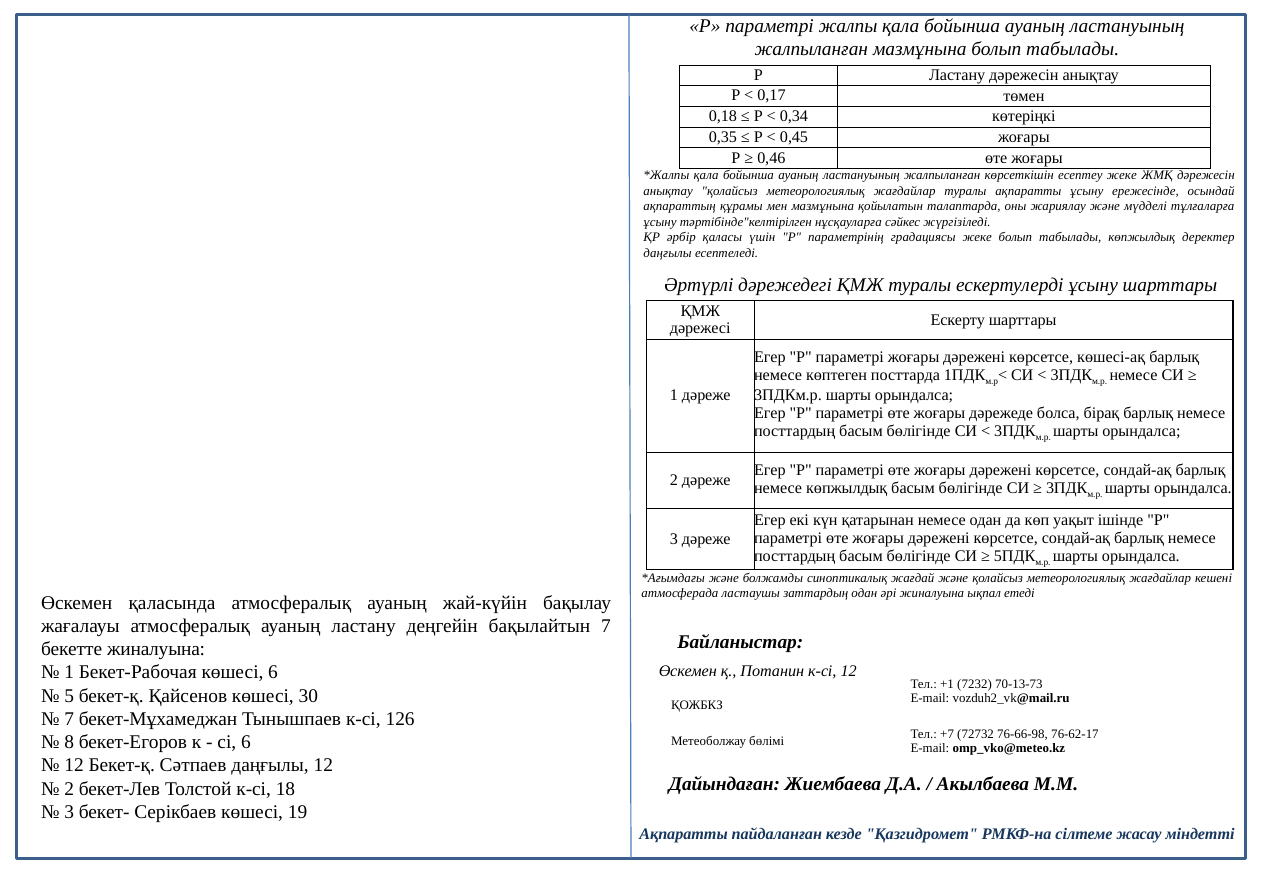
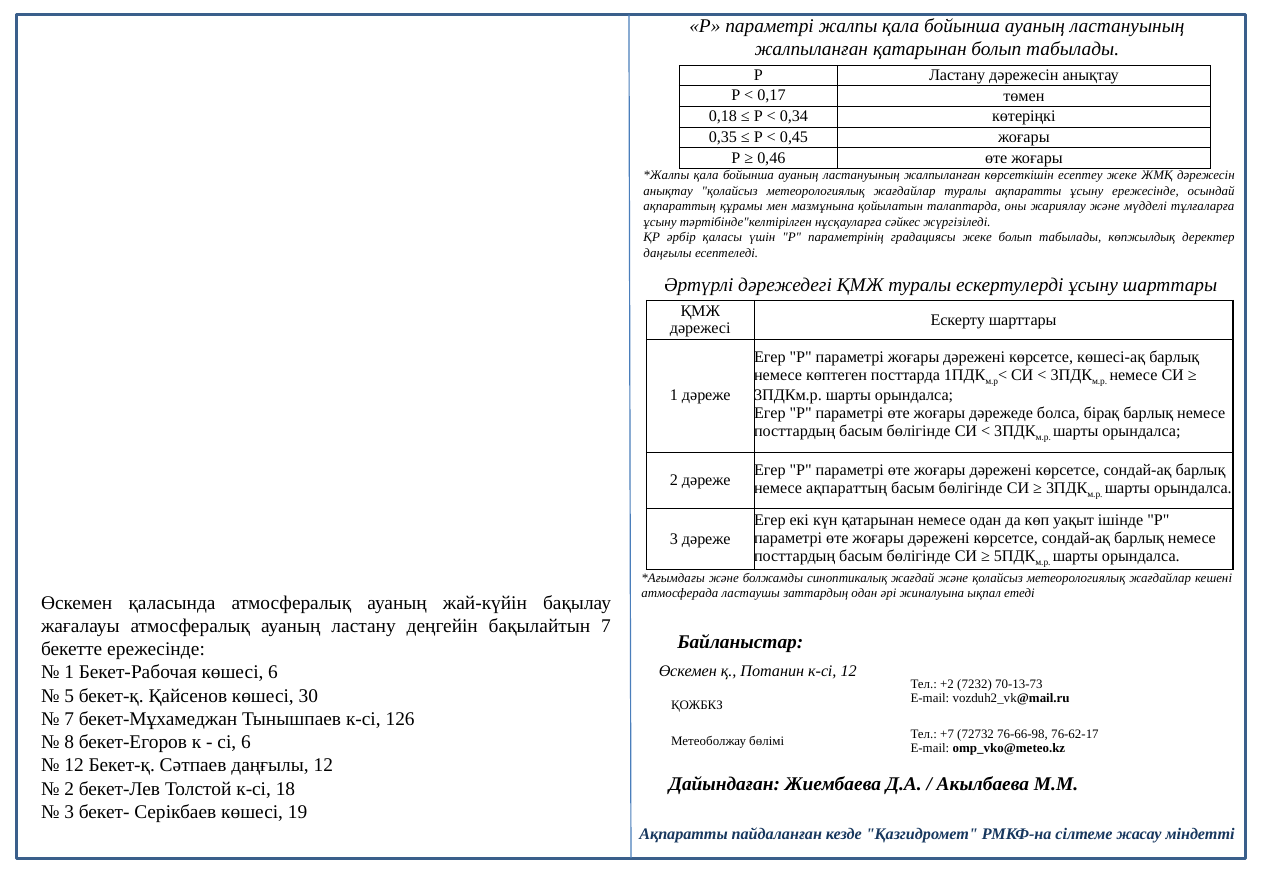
жалпыланған мазмұнына: мазмұнына -> қатарынан
немесе көпжылдық: көпжылдық -> ақпараттың
бекетте жиналуына: жиналуына -> ережесінде
+1: +1 -> +2
